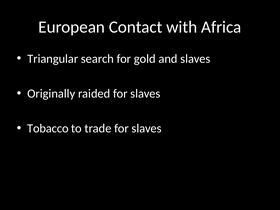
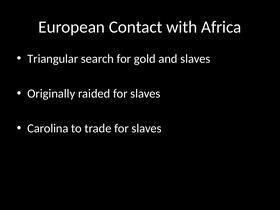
Tobacco: Tobacco -> Carolina
